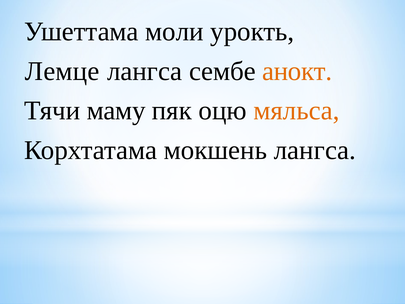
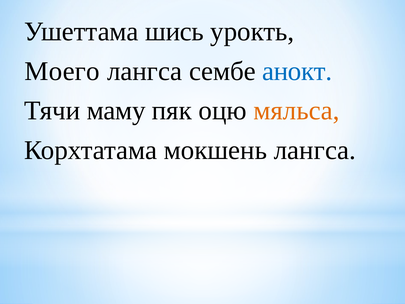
моли: моли -> шись
Лемце: Лемце -> Моего
анокт colour: orange -> blue
